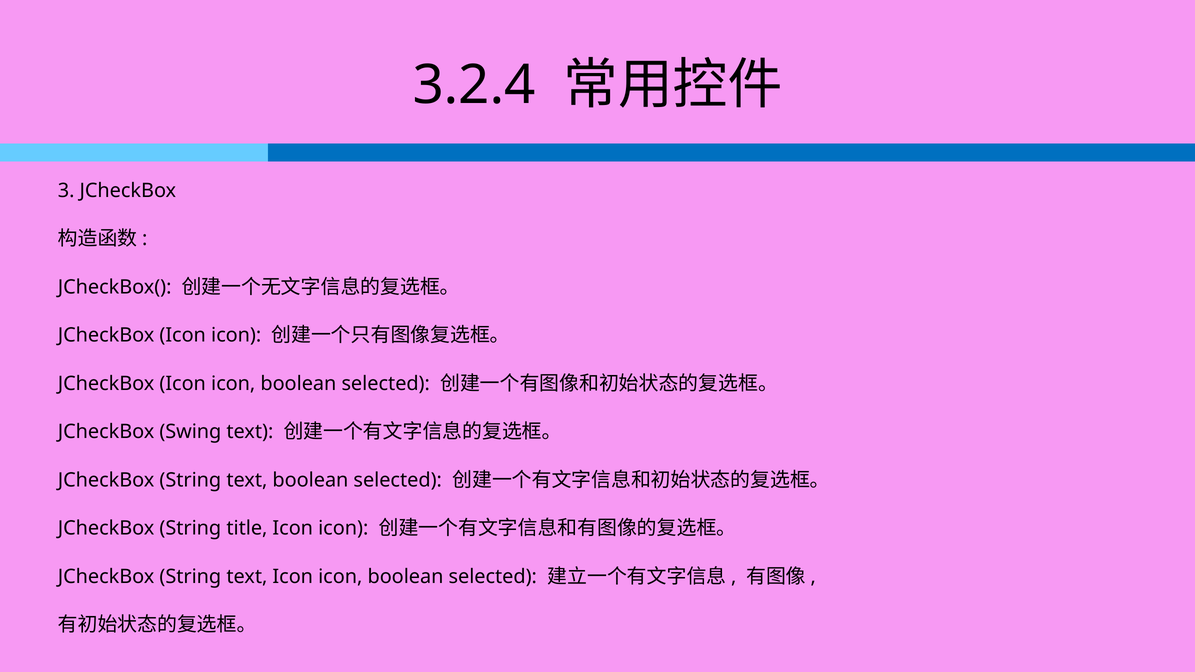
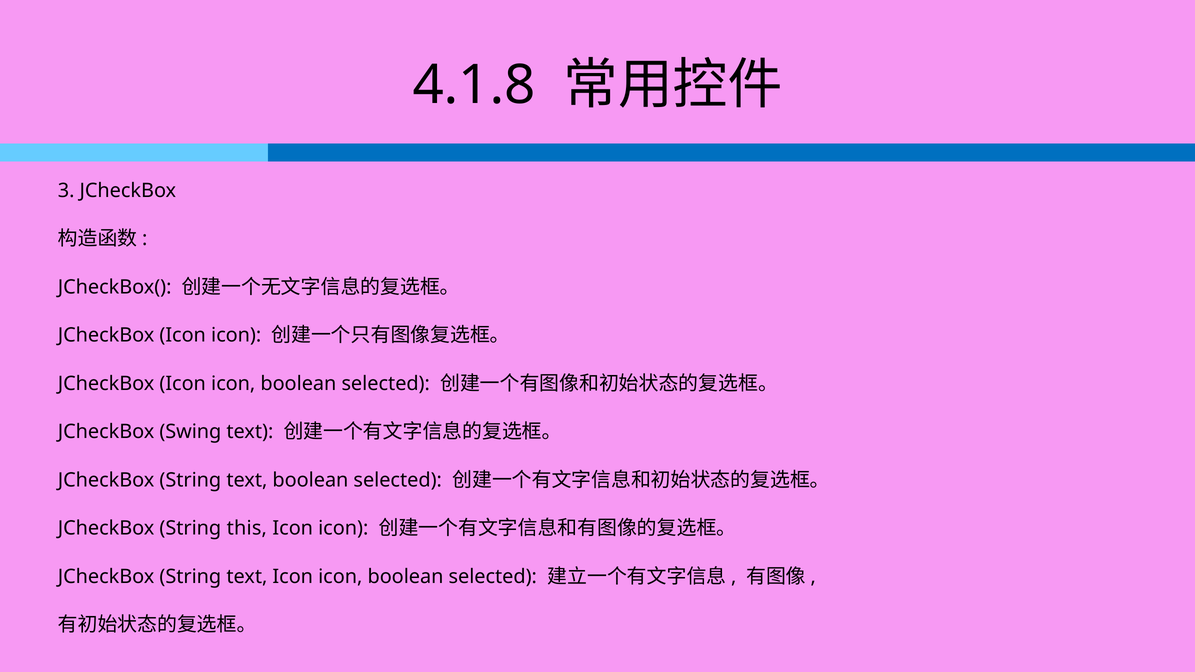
3.2.4: 3.2.4 -> 4.1.8
title: title -> this
